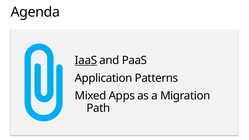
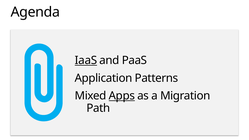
Apps underline: none -> present
